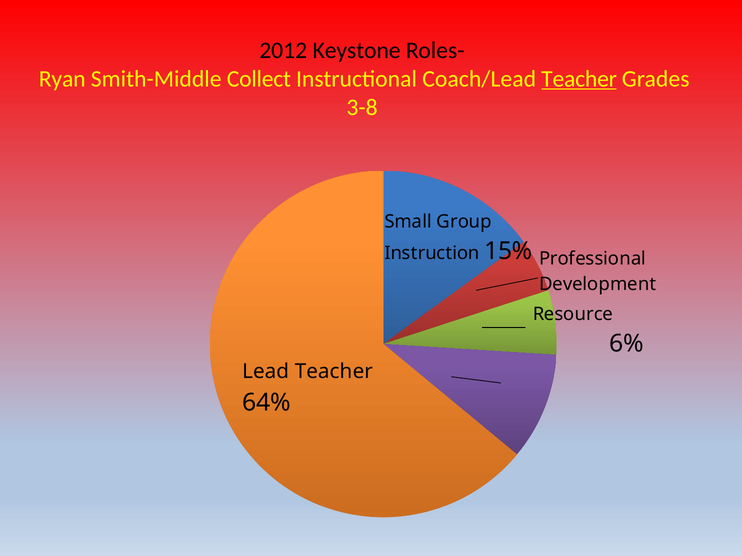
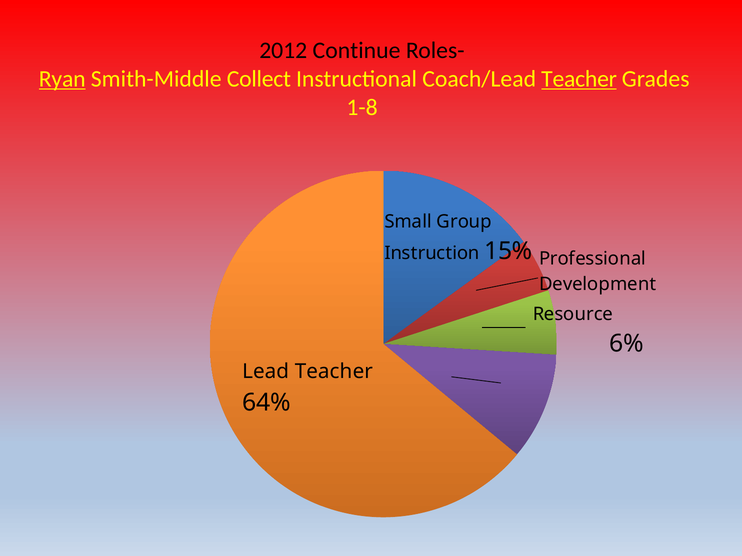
Keystone: Keystone -> Continue
Ryan underline: none -> present
3-8: 3-8 -> 1-8
